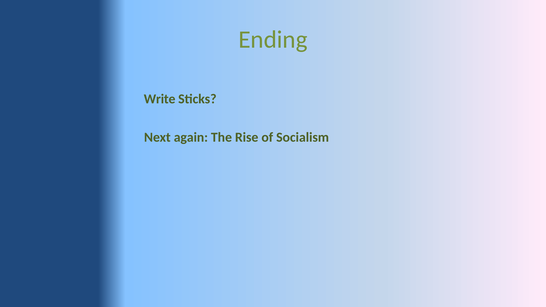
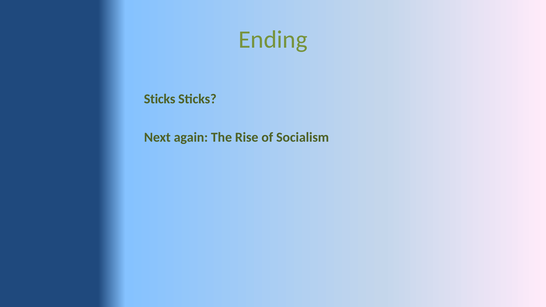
Write at (160, 99): Write -> Sticks
